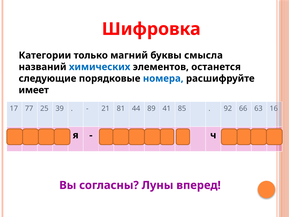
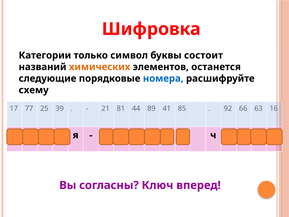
магний: магний -> символ
смысла: смысла -> состоит
химических colour: blue -> orange
имеет: имеет -> схему
Луны: Луны -> Ключ
